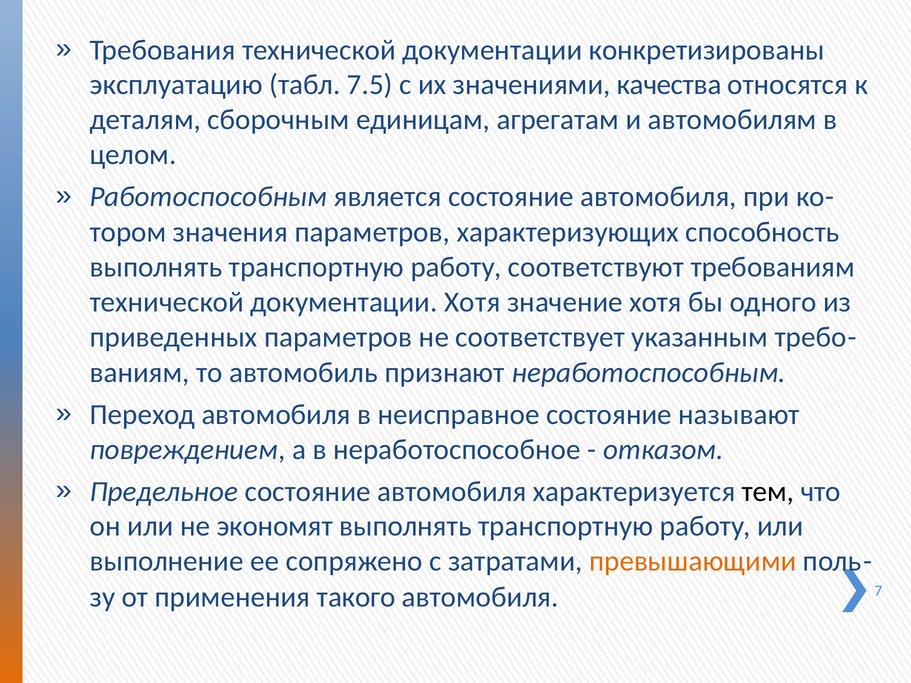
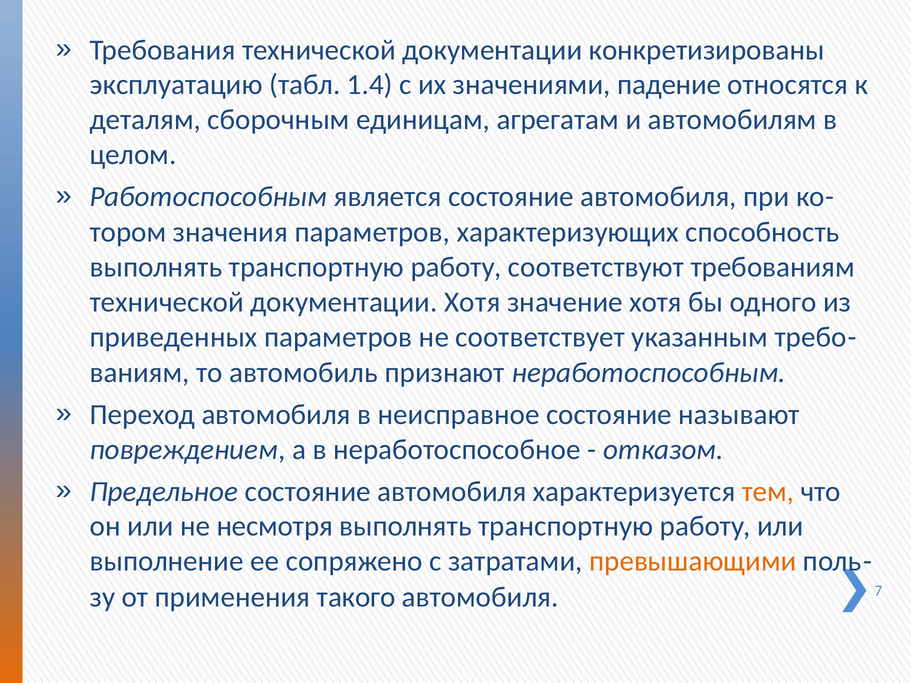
7.5: 7.5 -> 1.4
качества: качества -> падение
тем colour: black -> orange
экономят: экономят -> несмотря
